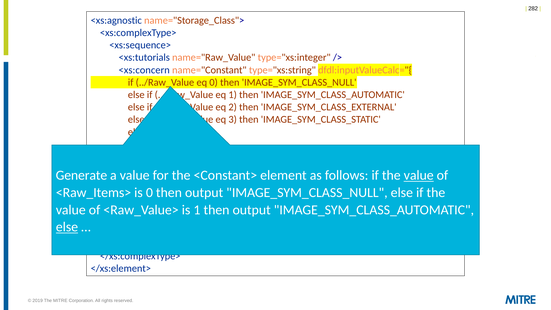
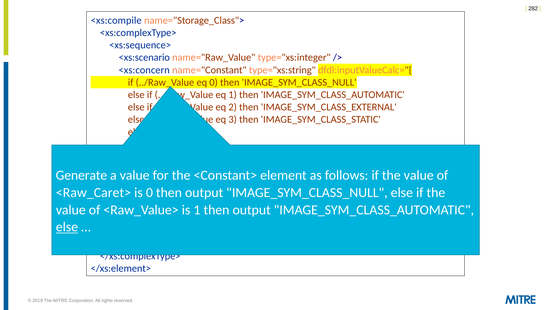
<xs:agnostic: <xs:agnostic -> <xs:compile
<xs:tutorials: <xs:tutorials -> <xs:scenario
value at (419, 175) underline: present -> none
<Raw_Items>: <Raw_Items> -> <Raw_Caret>
